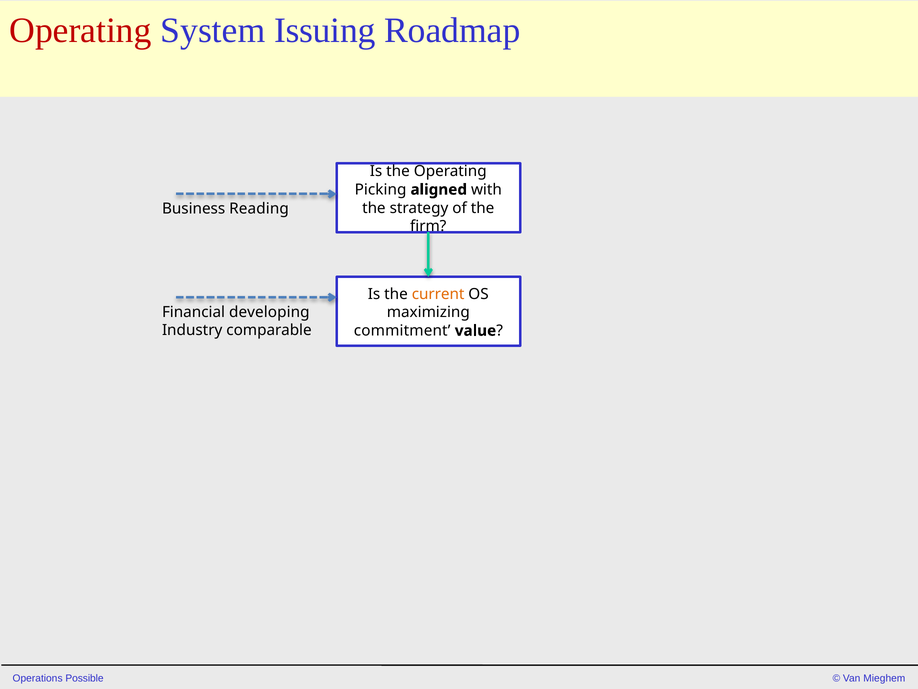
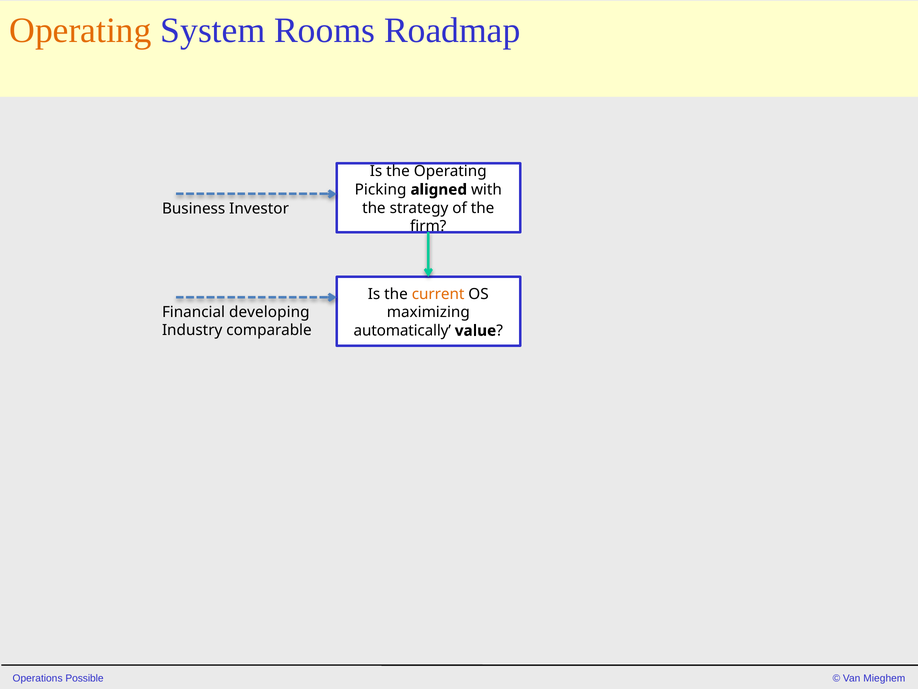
Operating at (80, 30) colour: red -> orange
Issuing: Issuing -> Rooms
Reading: Reading -> Investor
commitment: commitment -> automatically
